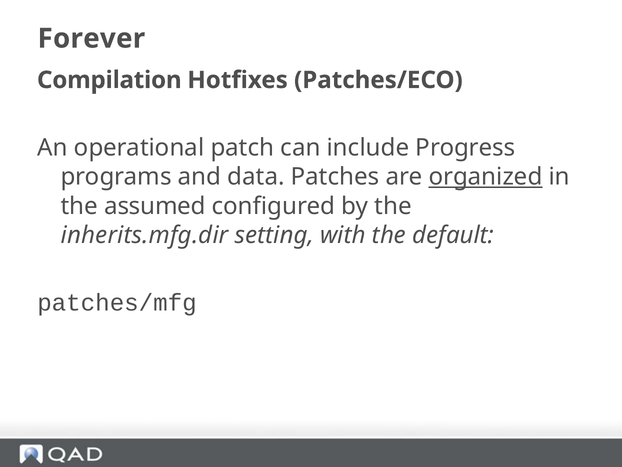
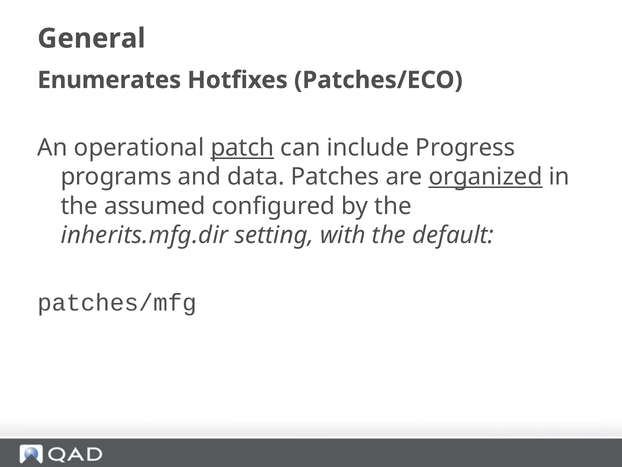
Forever: Forever -> General
Compilation: Compilation -> Enumerates
patch underline: none -> present
